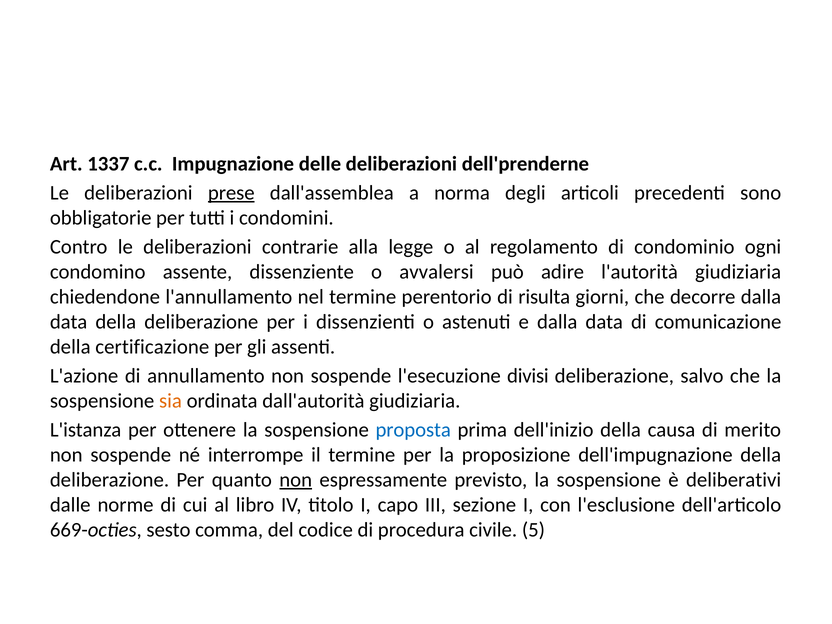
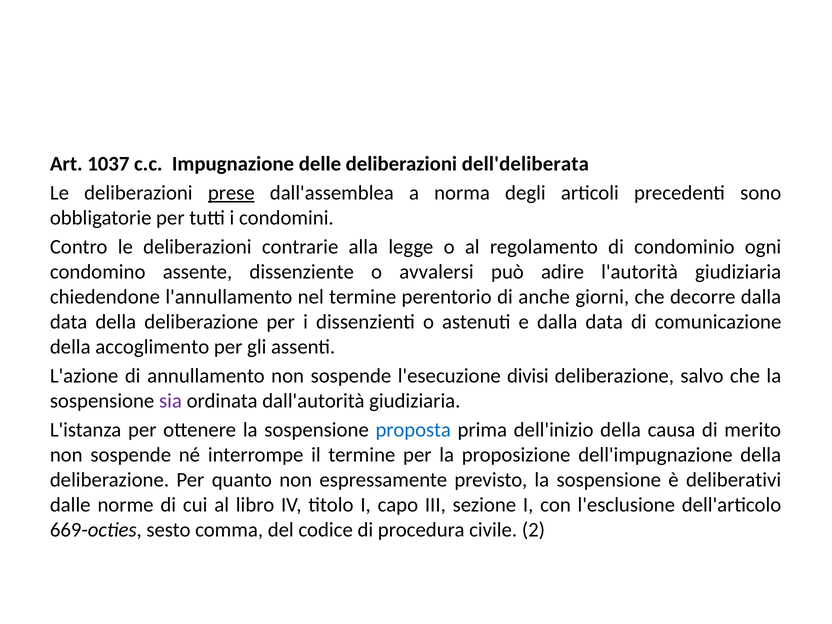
1337: 1337 -> 1037
dell'prenderne: dell'prenderne -> dell'deliberata
risulta: risulta -> anche
certificazione: certificazione -> accoglimento
sia colour: orange -> purple
non at (296, 480) underline: present -> none
5: 5 -> 2
